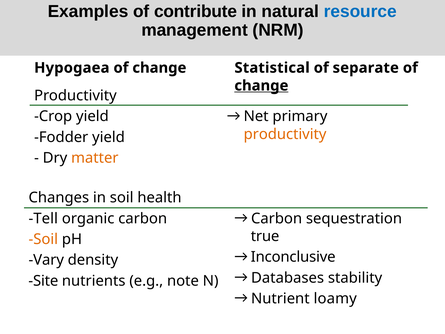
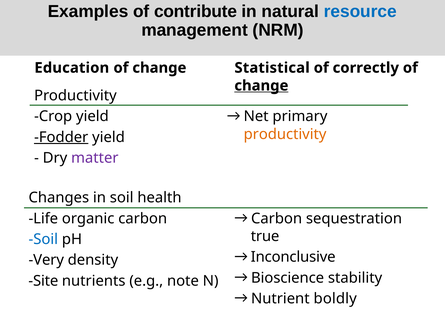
Hypogaea: Hypogaea -> Education
separate: separate -> correctly
Fodder underline: none -> present
matter colour: orange -> purple
Tell: Tell -> Life
Soil at (43, 239) colour: orange -> blue
Vary: Vary -> Very
Databases: Databases -> Bioscience
loamy: loamy -> boldly
